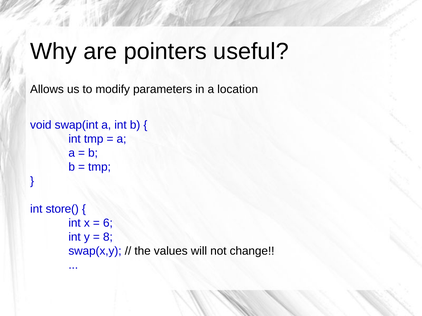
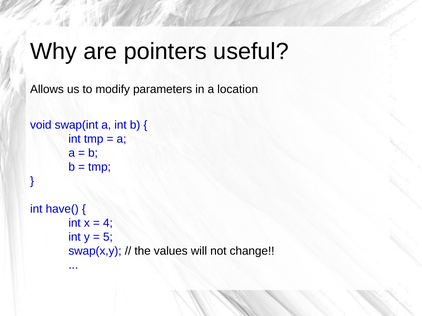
store(: store( -> have(
6: 6 -> 4
8: 8 -> 5
